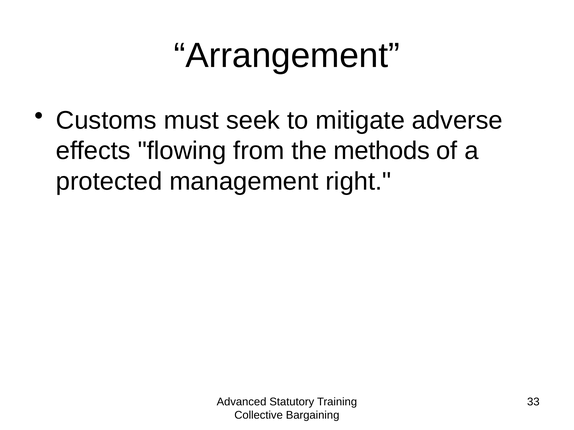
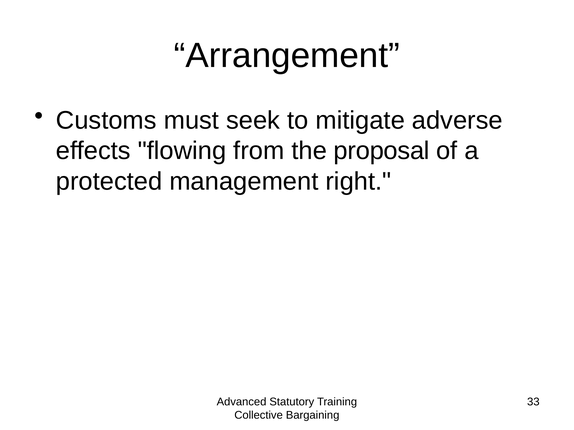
methods: methods -> proposal
